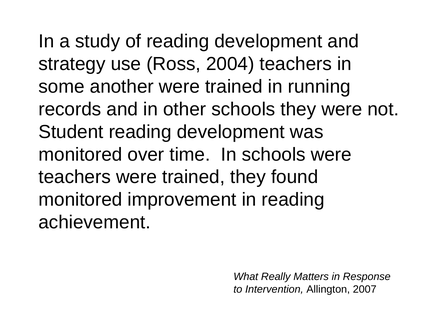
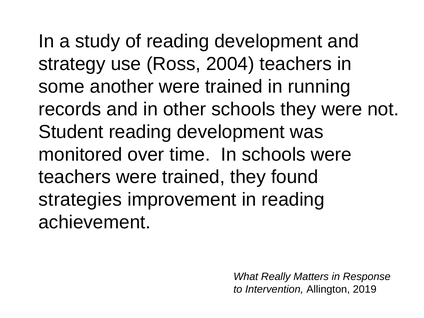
monitored at (80, 200): monitored -> strategies
2007: 2007 -> 2019
